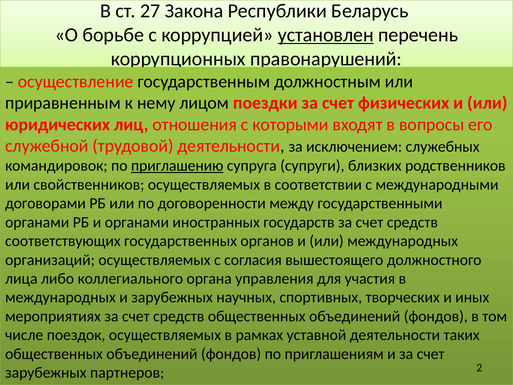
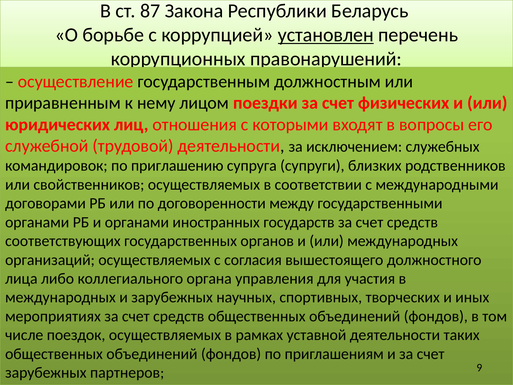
27: 27 -> 87
приглашению underline: present -> none
2: 2 -> 9
